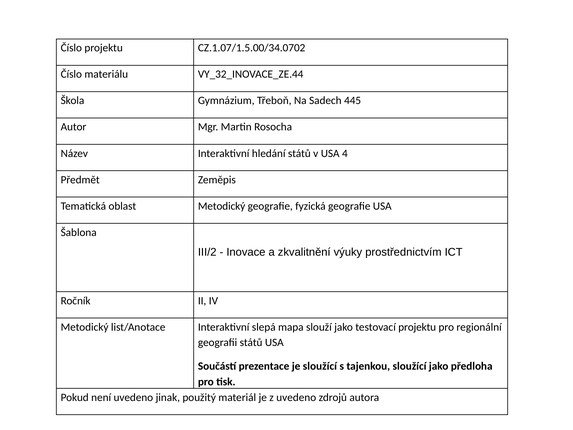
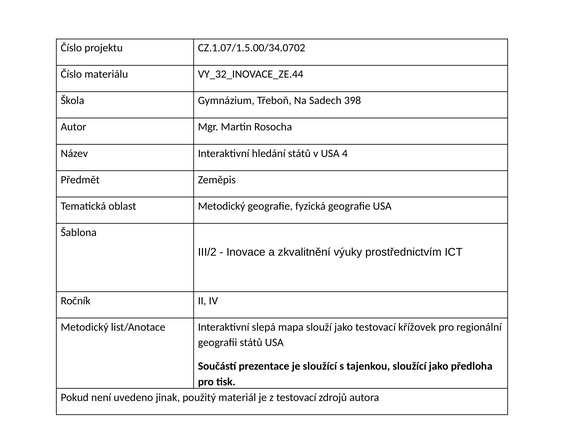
445: 445 -> 398
testovací projektu: projektu -> křížovek
z uvedeno: uvedeno -> testovací
